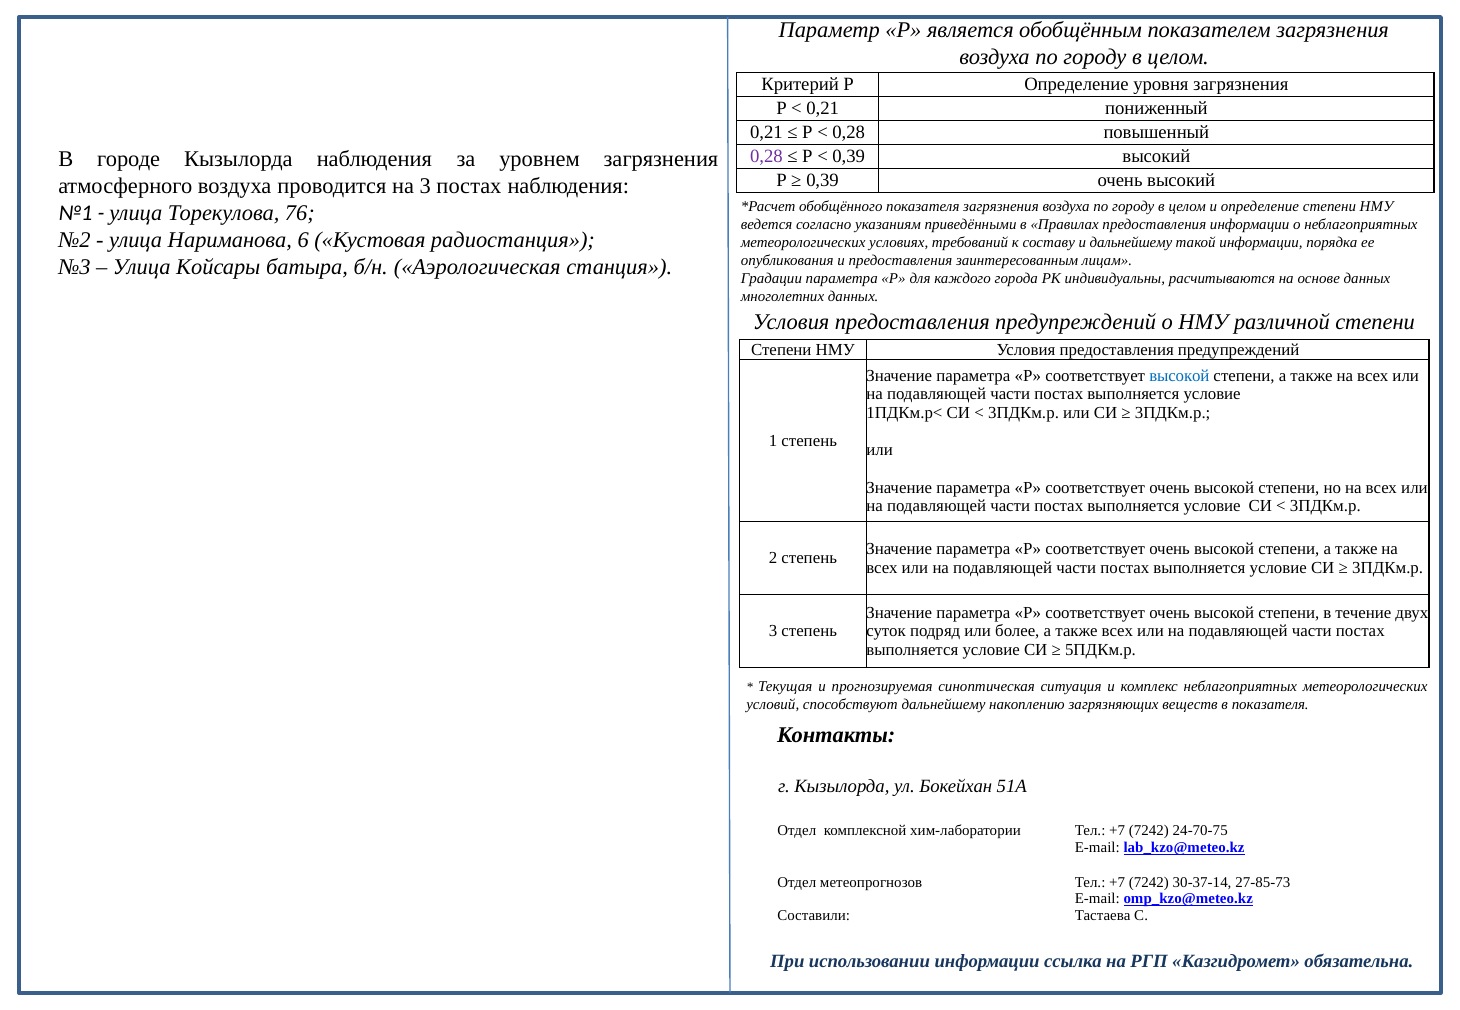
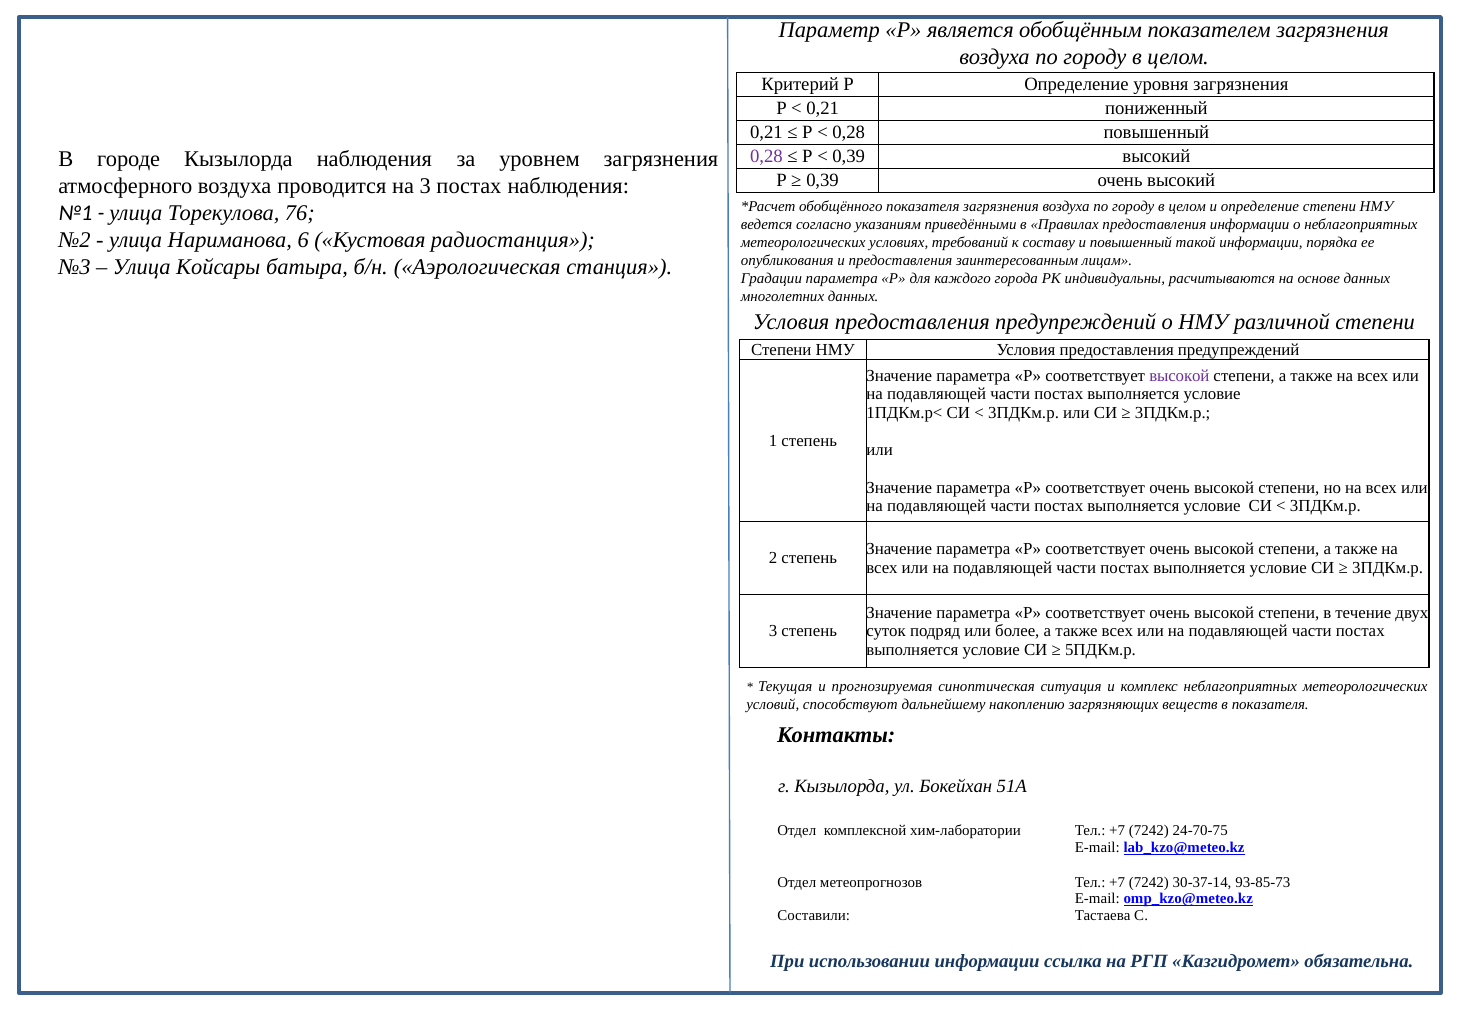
и дальнейшему: дальнейшему -> повышенный
высокой at (1179, 376) colour: blue -> purple
27-85-73: 27-85-73 -> 93-85-73
